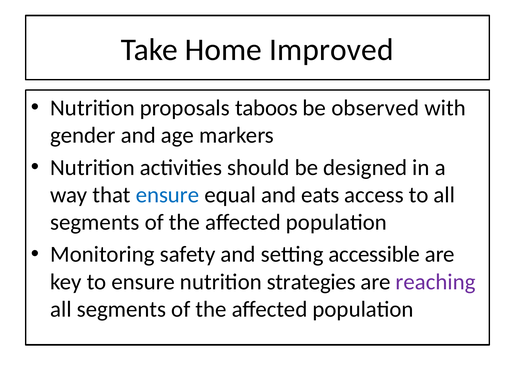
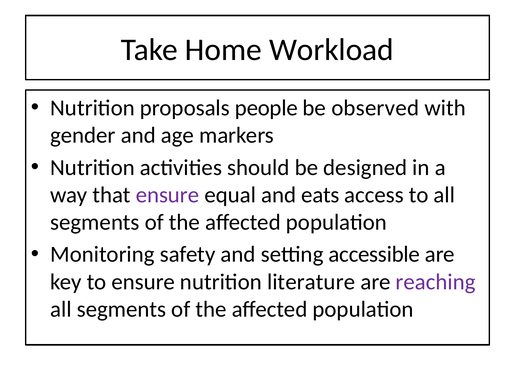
Improved: Improved -> Workload
taboos: taboos -> people
ensure at (167, 195) colour: blue -> purple
strategies: strategies -> literature
